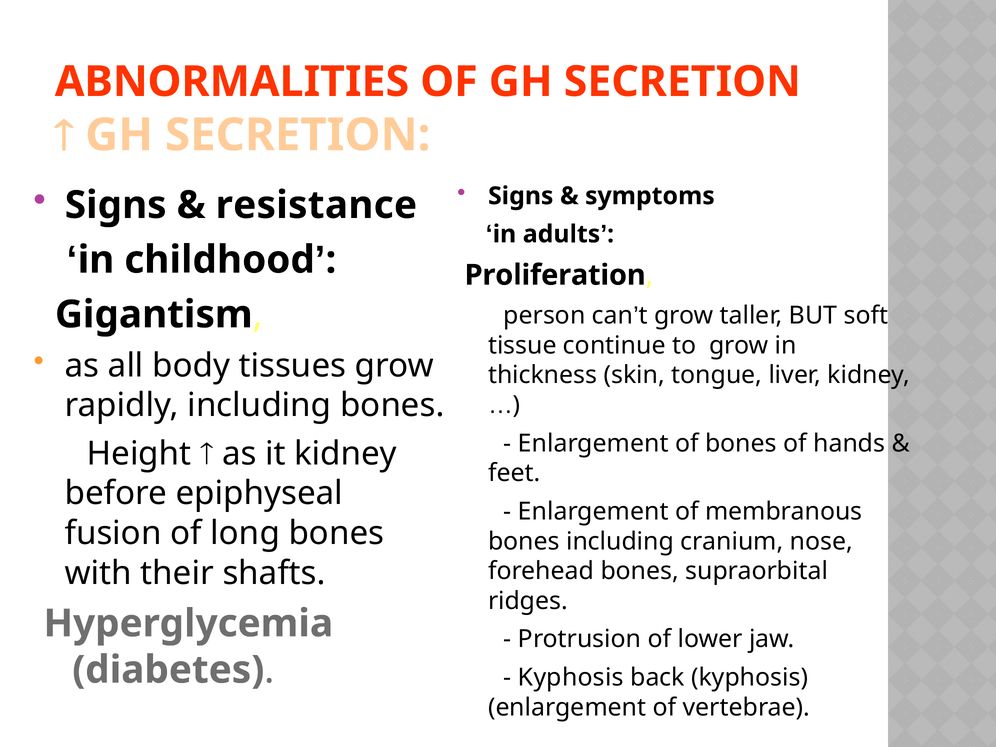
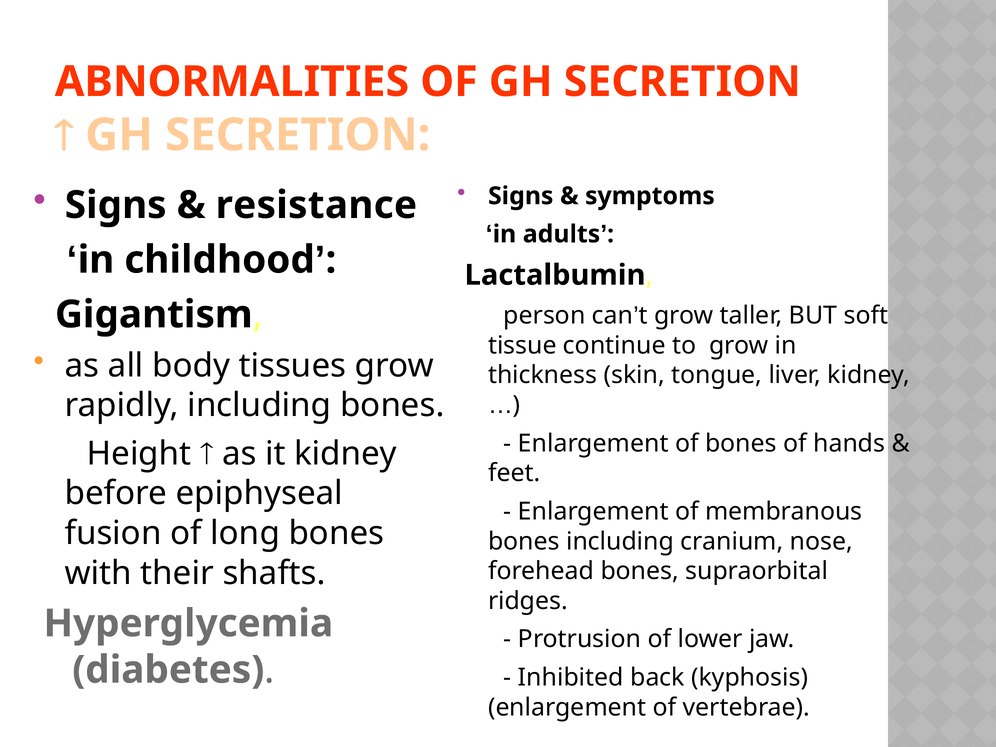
Proliferation: Proliferation -> Lactalbumin
Kyphosis at (571, 677): Kyphosis -> Inhibited
